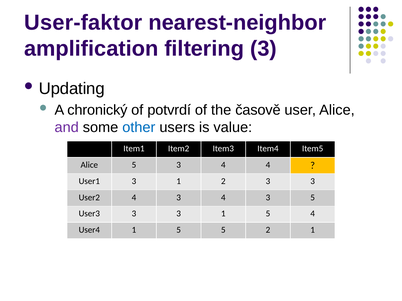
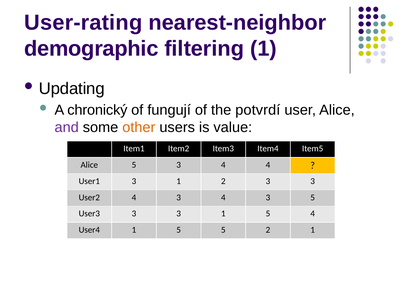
User-faktor: User-faktor -> User-rating
amplification: amplification -> demographic
filtering 3: 3 -> 1
potvrdí: potvrdí -> fungují
časově: časově -> potvrdí
other colour: blue -> orange
